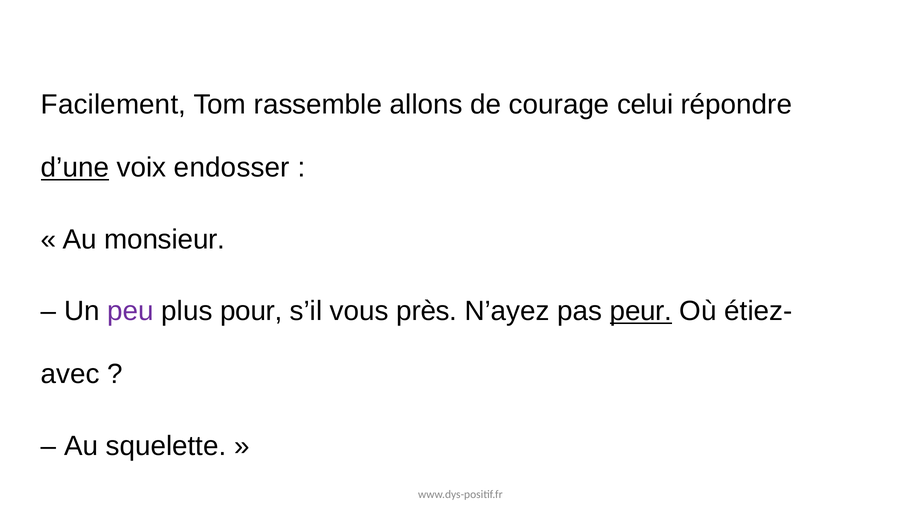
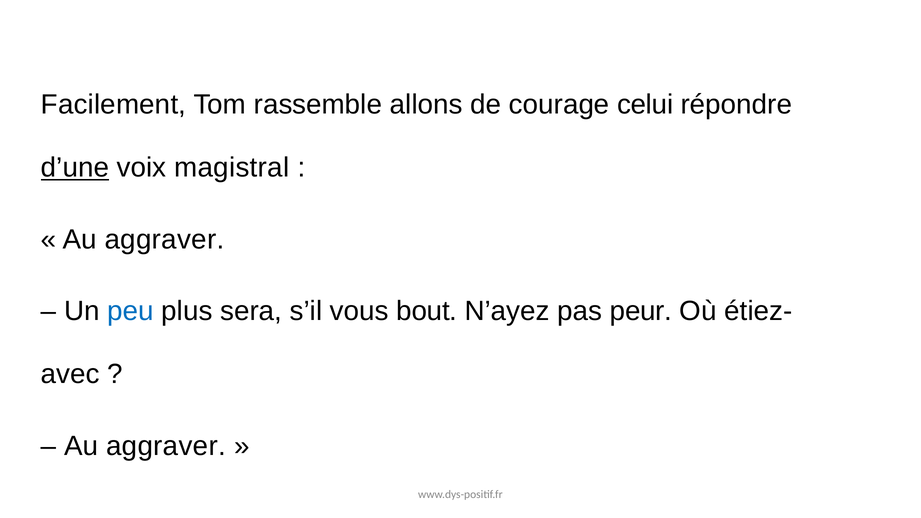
endosser: endosser -> magistral
monsieur at (165, 239): monsieur -> aggraver
peu colour: purple -> blue
pour: pour -> sera
près: près -> bout
peur underline: present -> none
squelette at (166, 446): squelette -> aggraver
